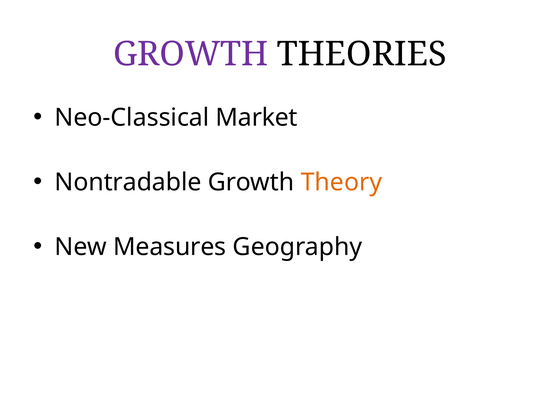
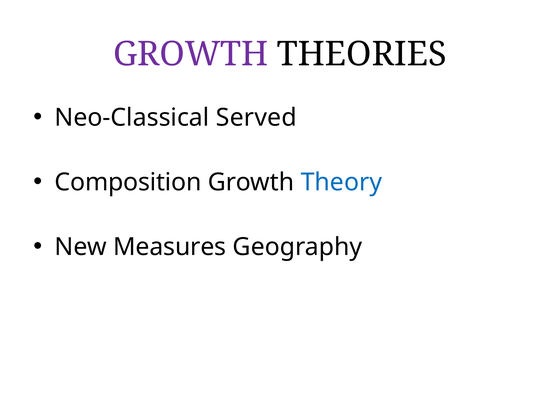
Market: Market -> Served
Nontradable: Nontradable -> Composition
Theory colour: orange -> blue
